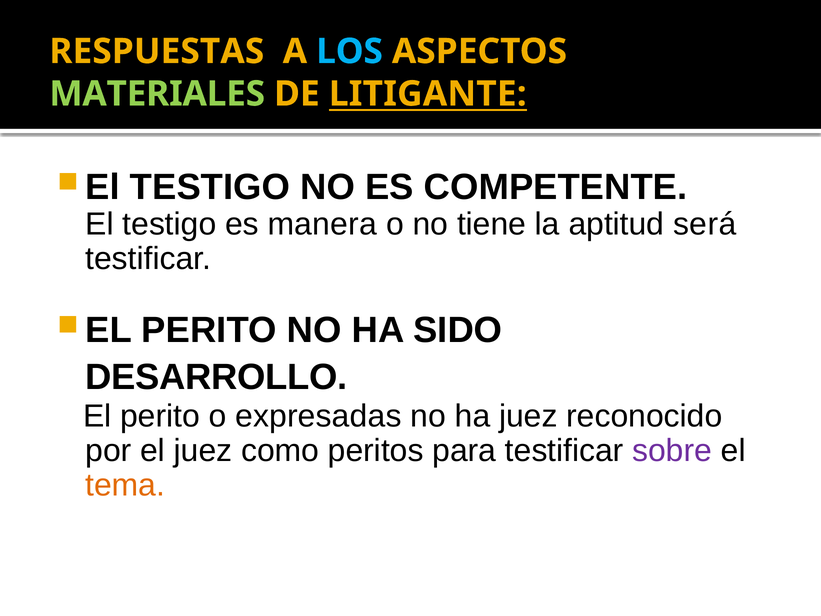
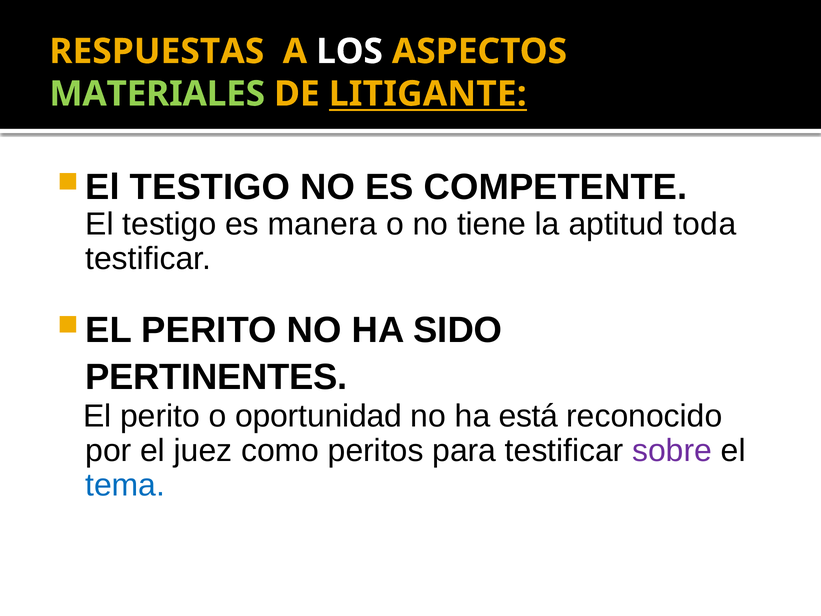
LOS colour: light blue -> white
será: será -> toda
DESARROLLO: DESARROLLO -> PERTINENTES
expresadas: expresadas -> oportunidad
ha juez: juez -> está
tema colour: orange -> blue
